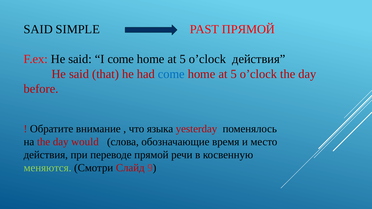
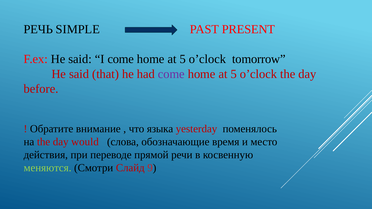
SAID at (38, 29): SAID -> РЕЧЬ
PAST ПРЯМОЙ: ПРЯМОЙ -> PRESENT
o’clock действия: действия -> tomorrow
come at (171, 74) colour: blue -> purple
